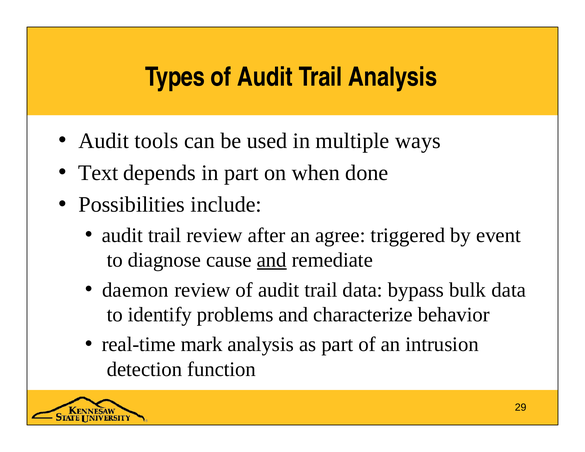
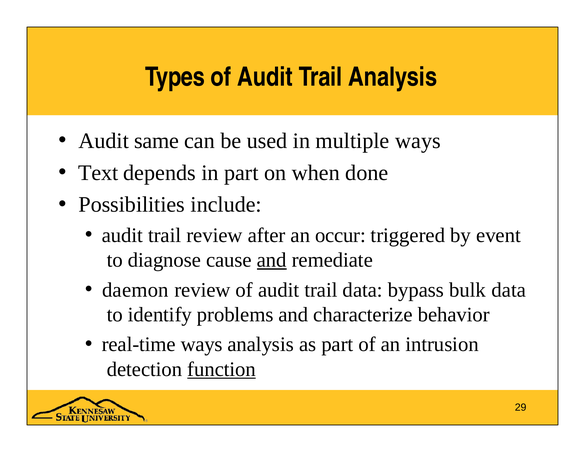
tools: tools -> same
agree: agree -> occur
real-time mark: mark -> ways
function underline: none -> present
